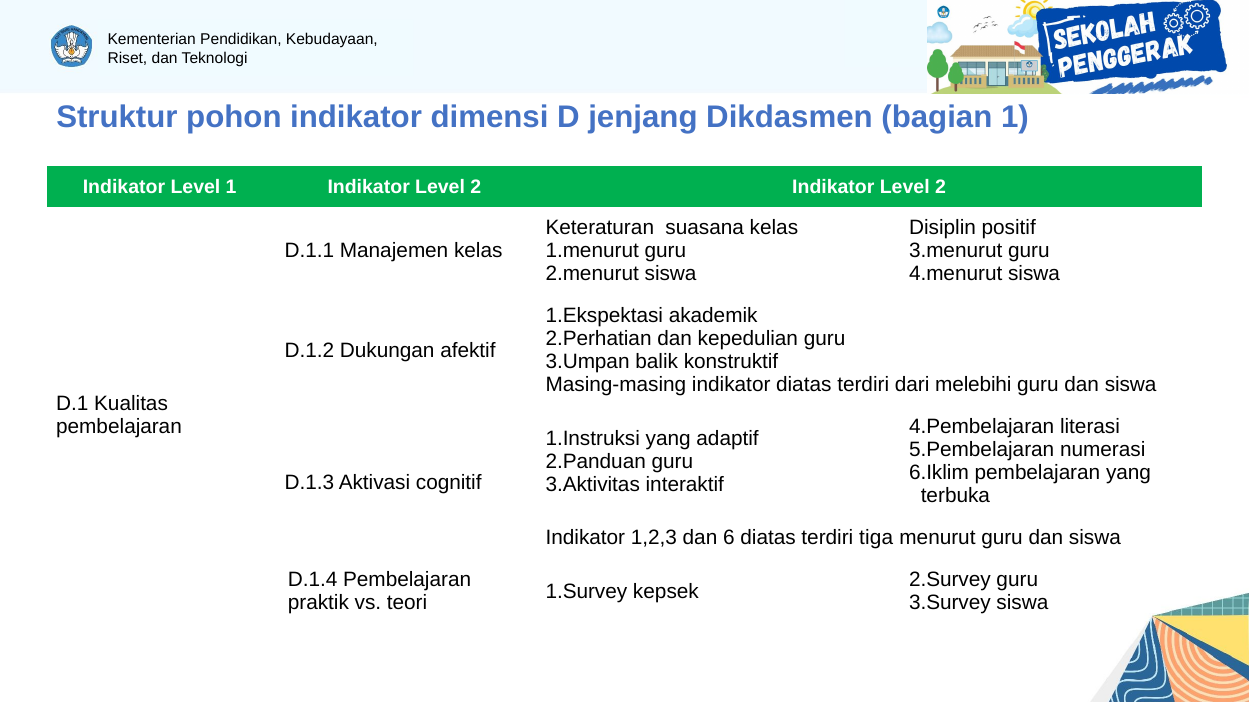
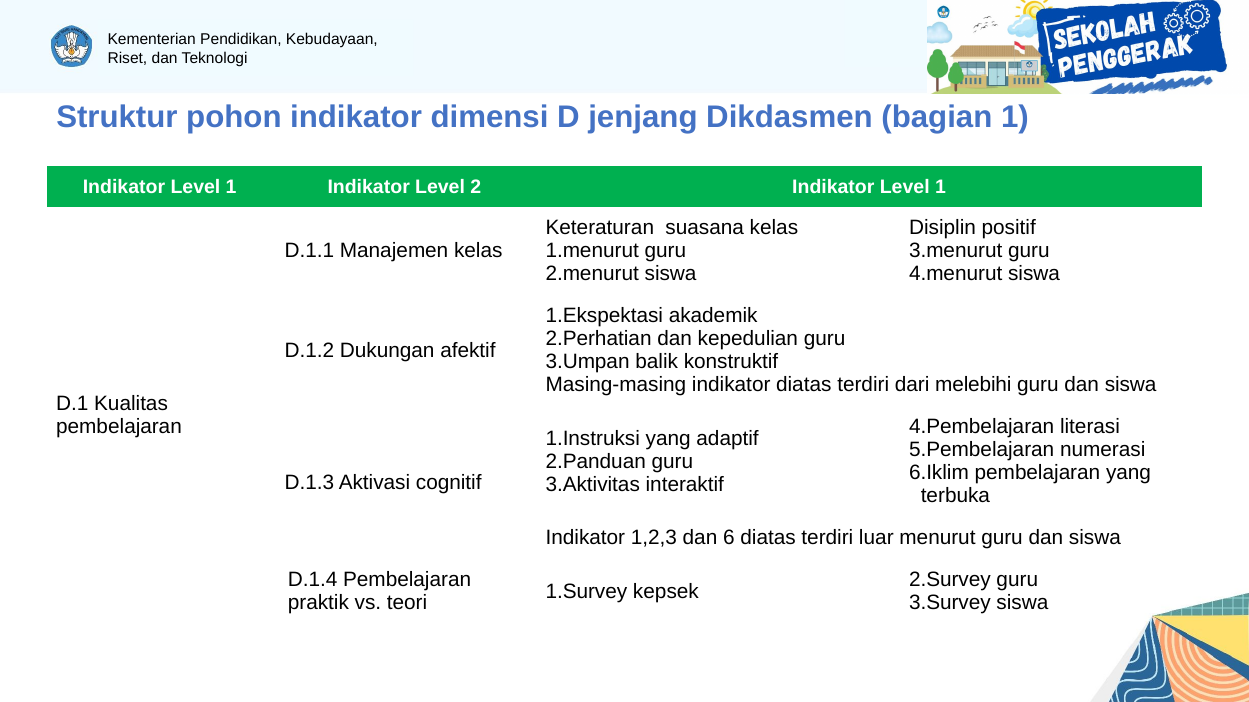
2 Indikator Level 2: 2 -> 1
tiga: tiga -> luar
